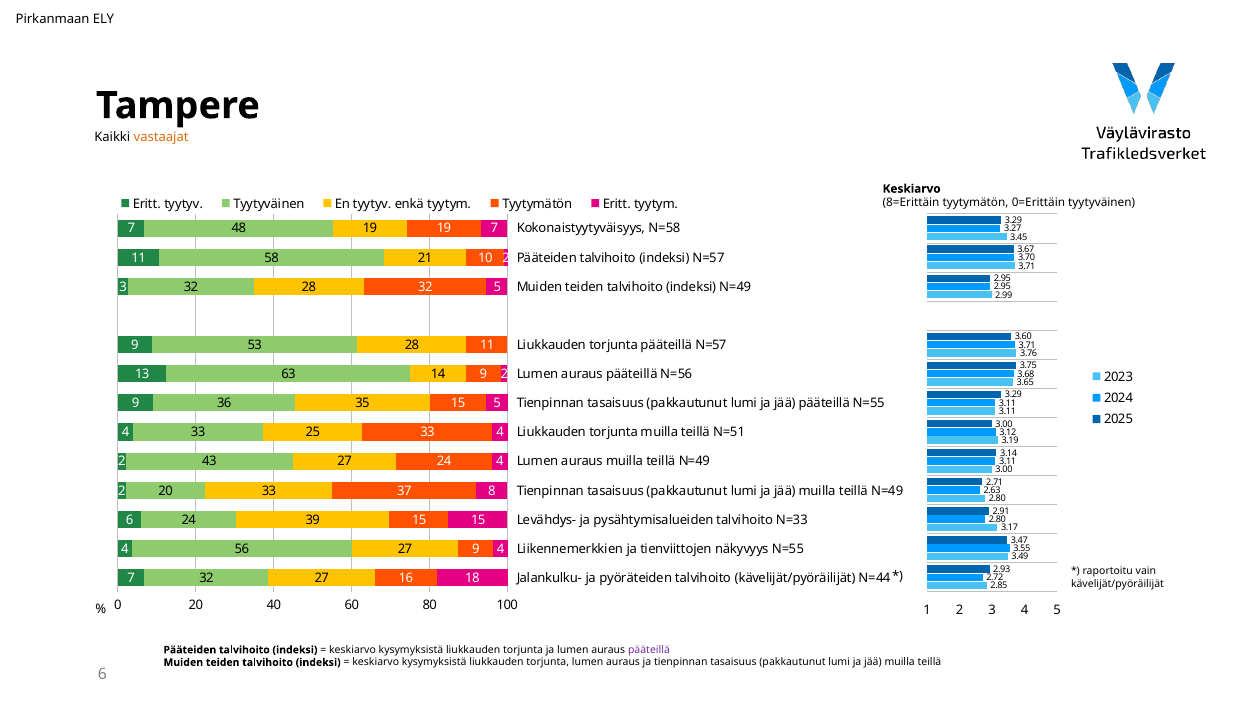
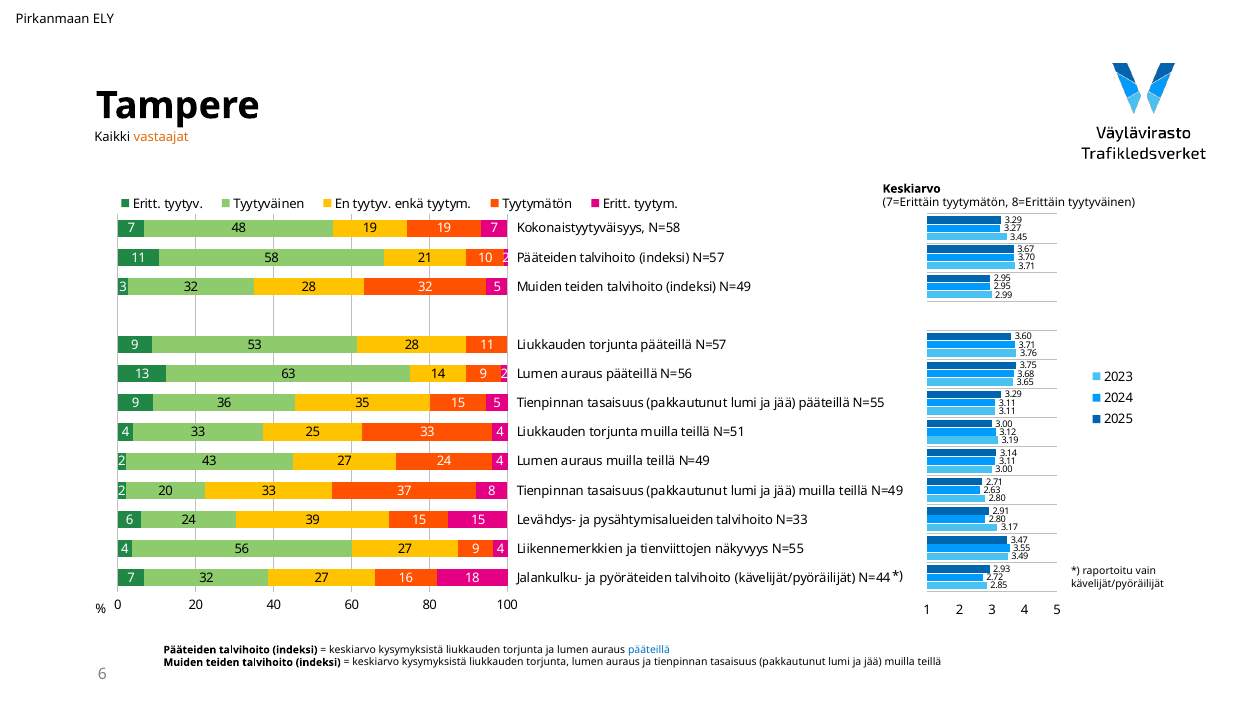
8=Erittäin: 8=Erittäin -> 7=Erittäin
0=Erittäin: 0=Erittäin -> 8=Erittäin
pääteillä at (649, 650) colour: purple -> blue
